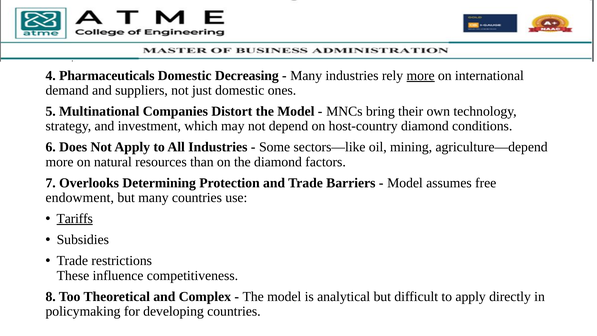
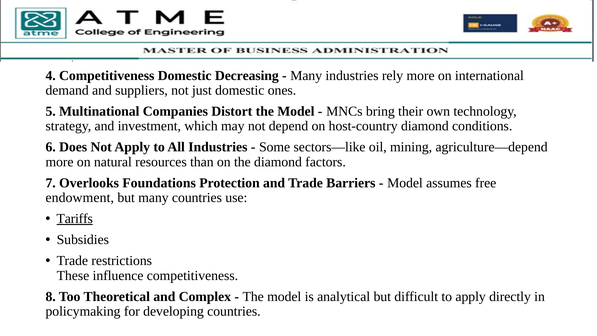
4 Pharmaceuticals: Pharmaceuticals -> Competitiveness
more at (421, 75) underline: present -> none
Determining: Determining -> Foundations
